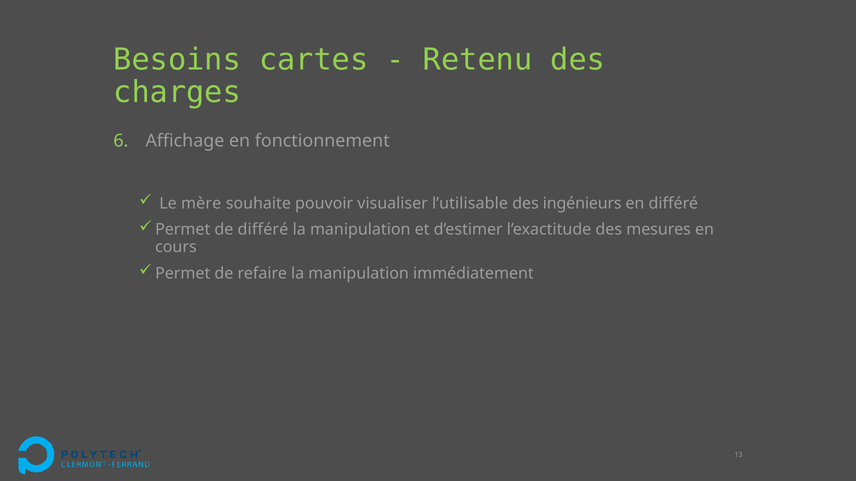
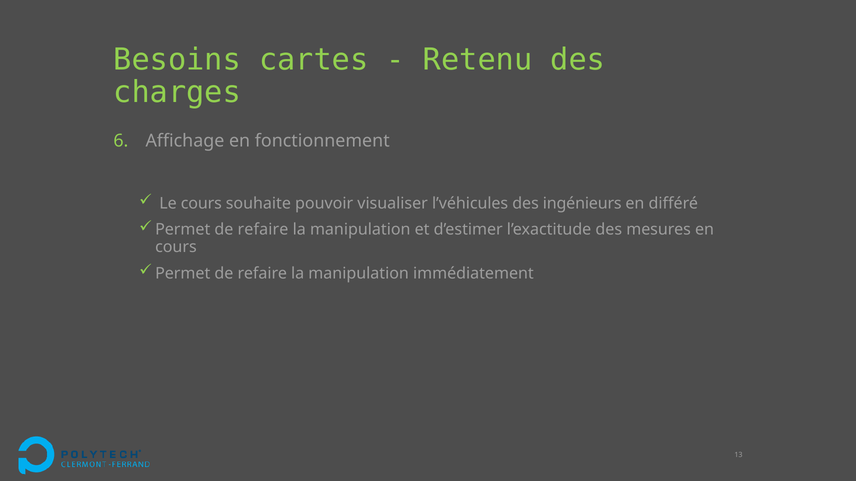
Le mère: mère -> cours
l’utilisable: l’utilisable -> l’véhicules
différé at (263, 230): différé -> refaire
